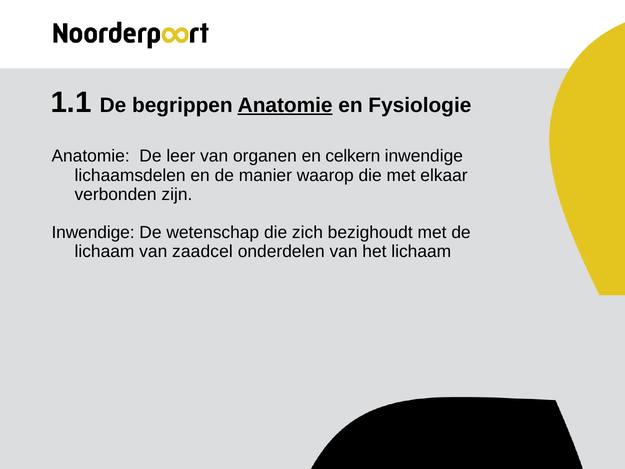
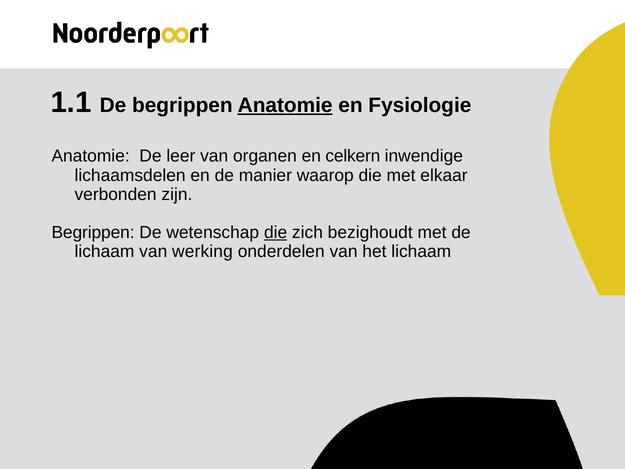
Inwendige at (93, 233): Inwendige -> Begrippen
die at (276, 233) underline: none -> present
zaadcel: zaadcel -> werking
